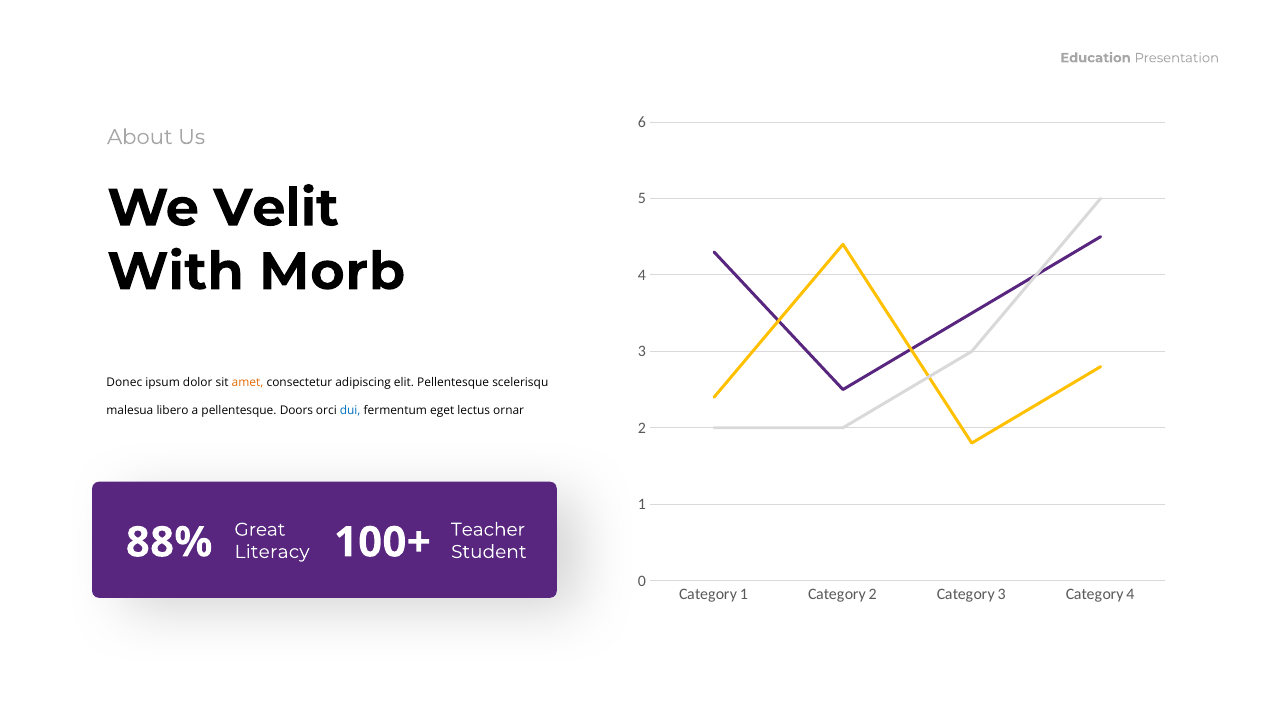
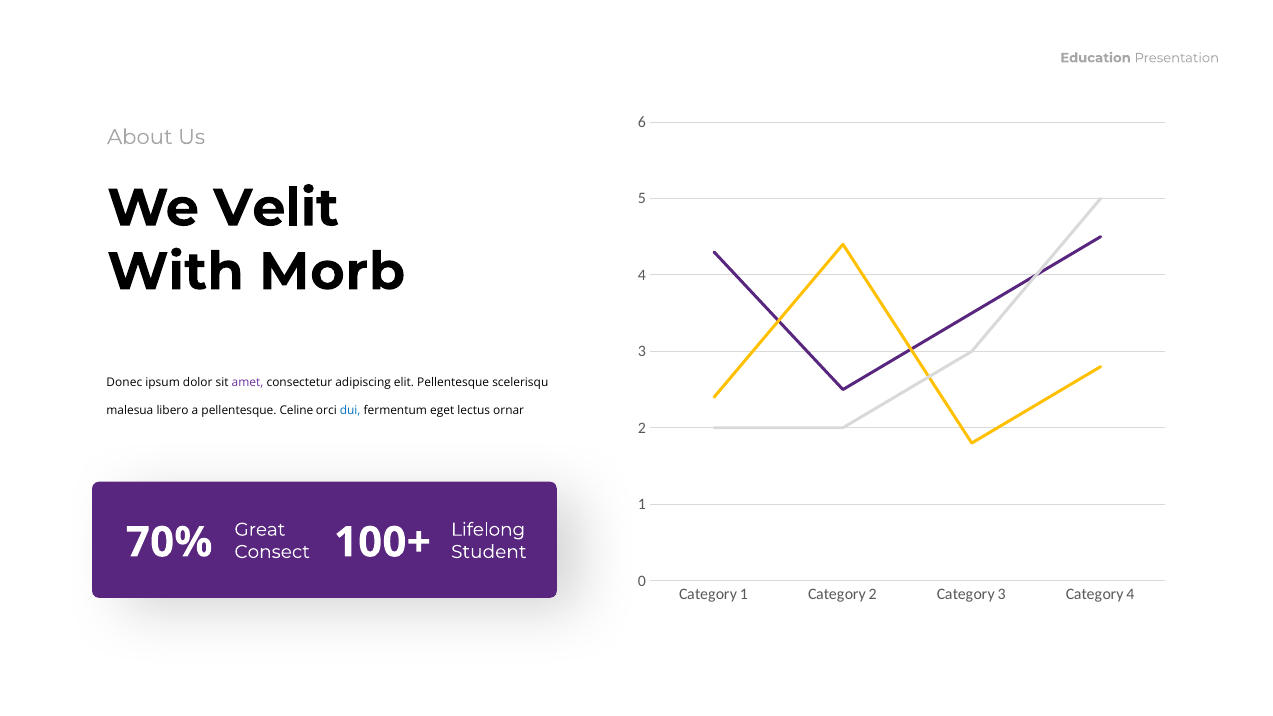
amet colour: orange -> purple
Doors: Doors -> Celine
Teacher: Teacher -> Lifelong
88%: 88% -> 70%
Literacy: Literacy -> Consect
